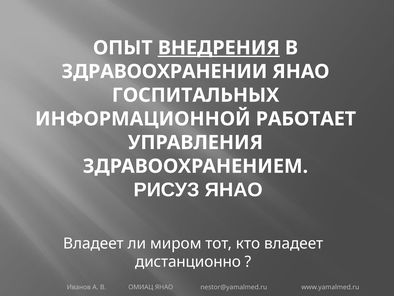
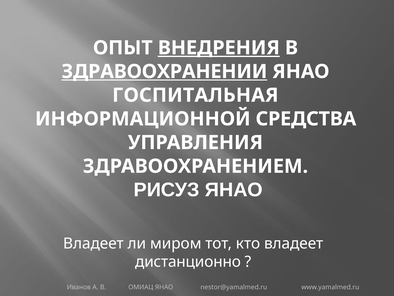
ЗДРАВООХРАНЕНИИ underline: none -> present
ГОСПИТАЛЬНЫХ: ГОСПИТАЛЬНЫХ -> ГОСПИТАЛЬНАЯ
РАБОТАЕТ: РАБОТАЕТ -> СРЕДСТВА
